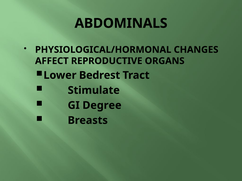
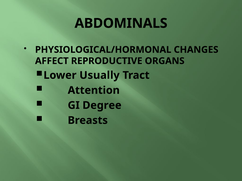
Bedrest: Bedrest -> Usually
Stimulate: Stimulate -> Attention
